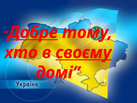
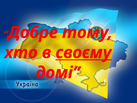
Добре underline: present -> none
